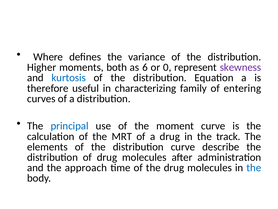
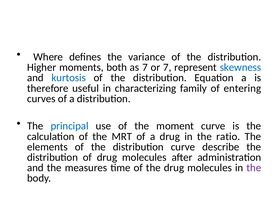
as 6: 6 -> 7
or 0: 0 -> 7
skewness colour: purple -> blue
track: track -> ratio
approach: approach -> measures
the at (254, 167) colour: blue -> purple
